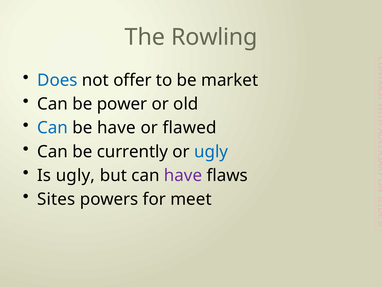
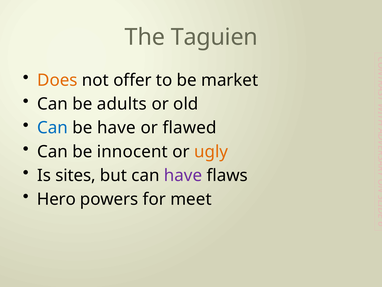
Rowling: Rowling -> Taguien
Does colour: blue -> orange
power: power -> adults
currently: currently -> innocent
ugly at (211, 151) colour: blue -> orange
Is ugly: ugly -> sites
Sites: Sites -> Hero
